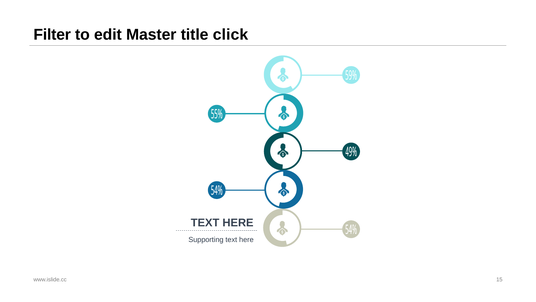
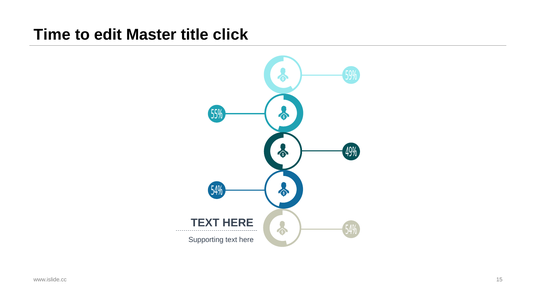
Filter: Filter -> Time
